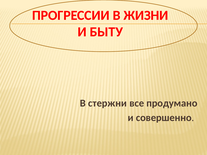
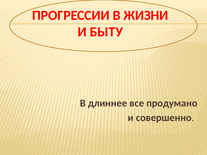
стержни: стержни -> длиннее
